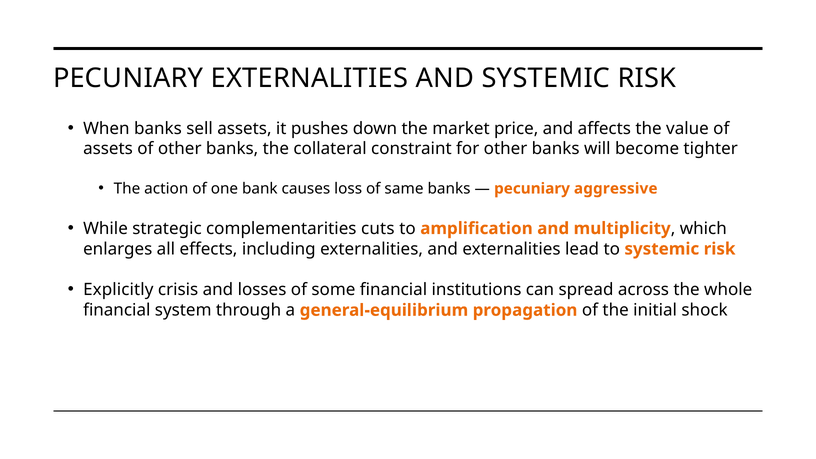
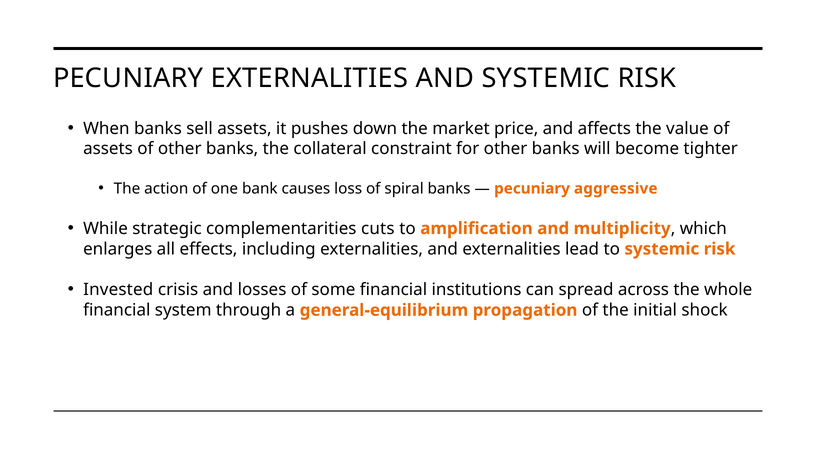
same: same -> spiral
Explicitly: Explicitly -> Invested
